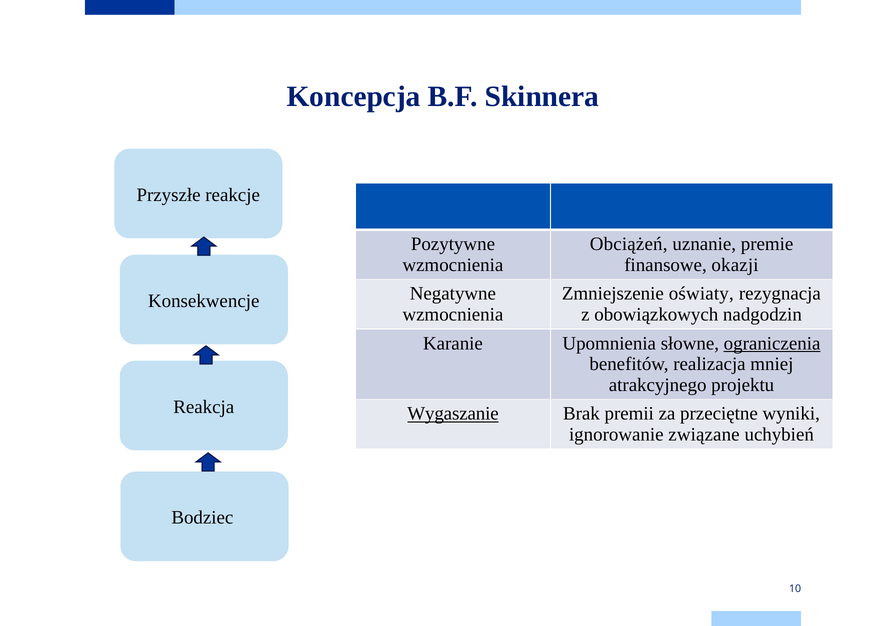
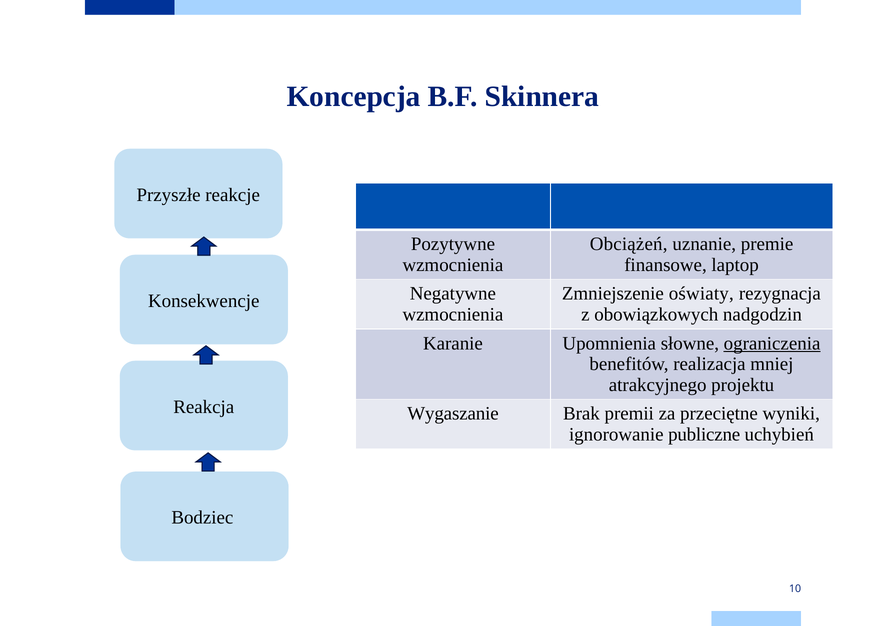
okazji: okazji -> laptop
Wygaszanie underline: present -> none
związane: związane -> publiczne
